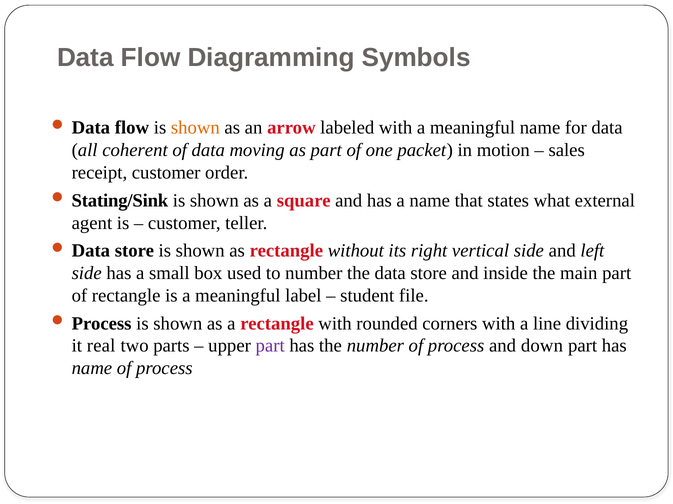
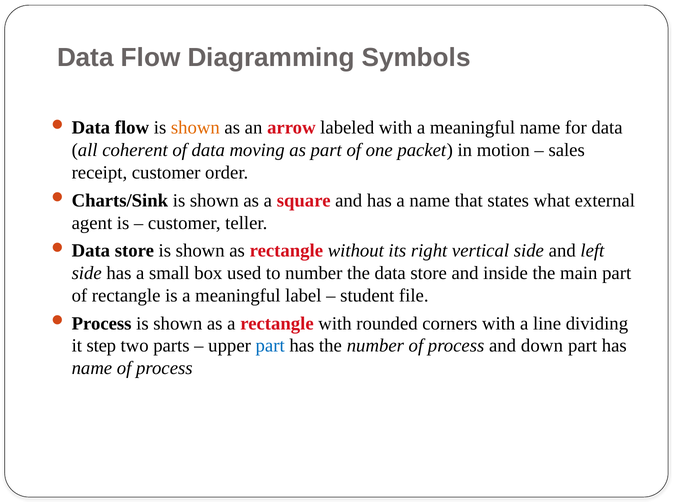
Stating/Sink: Stating/Sink -> Charts/Sink
real: real -> step
part at (270, 346) colour: purple -> blue
